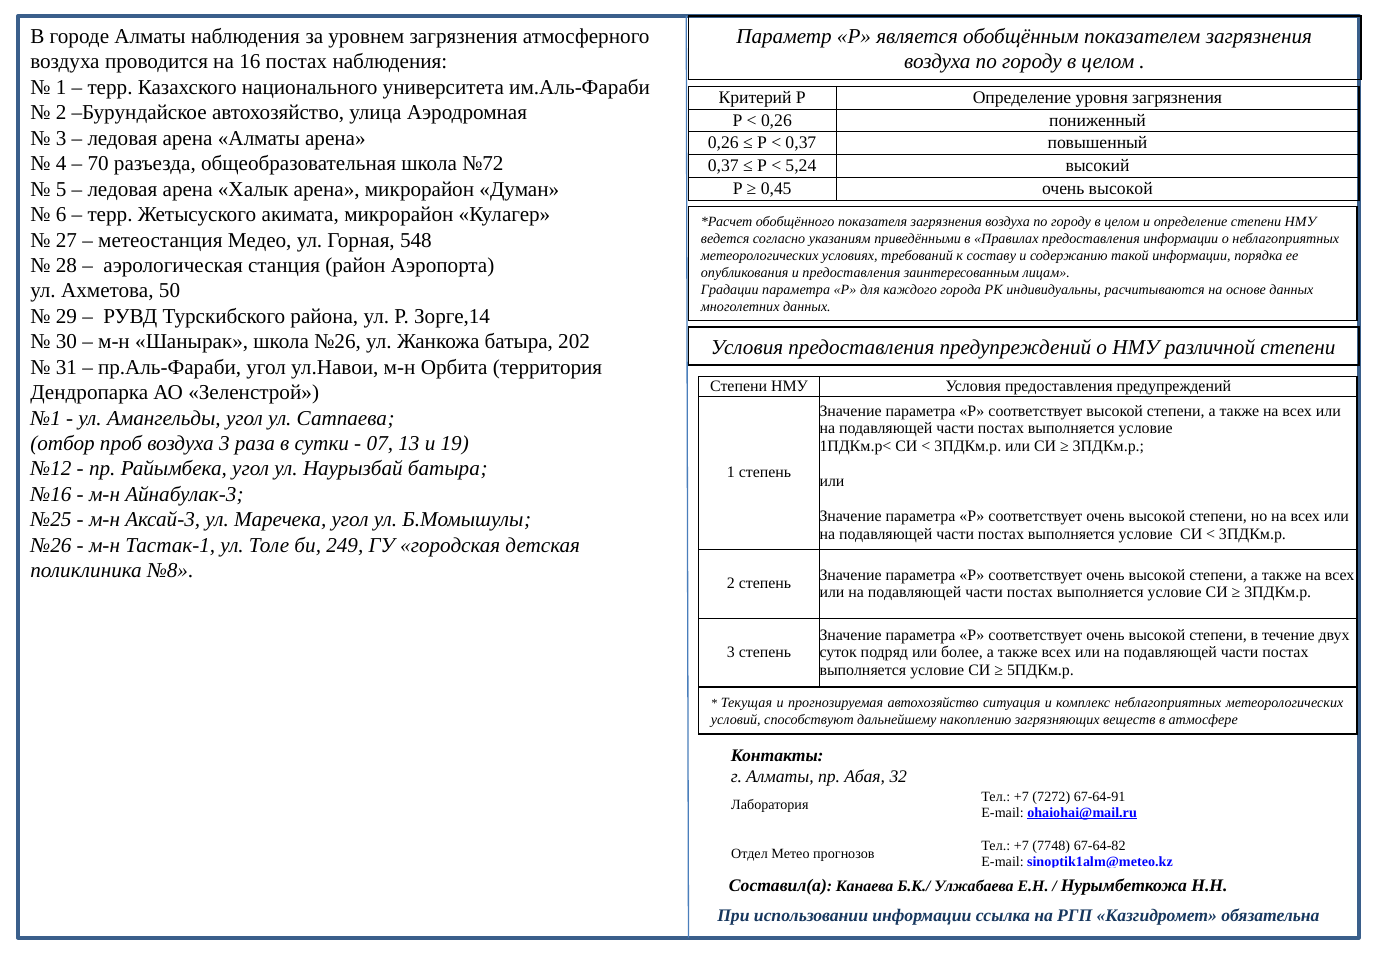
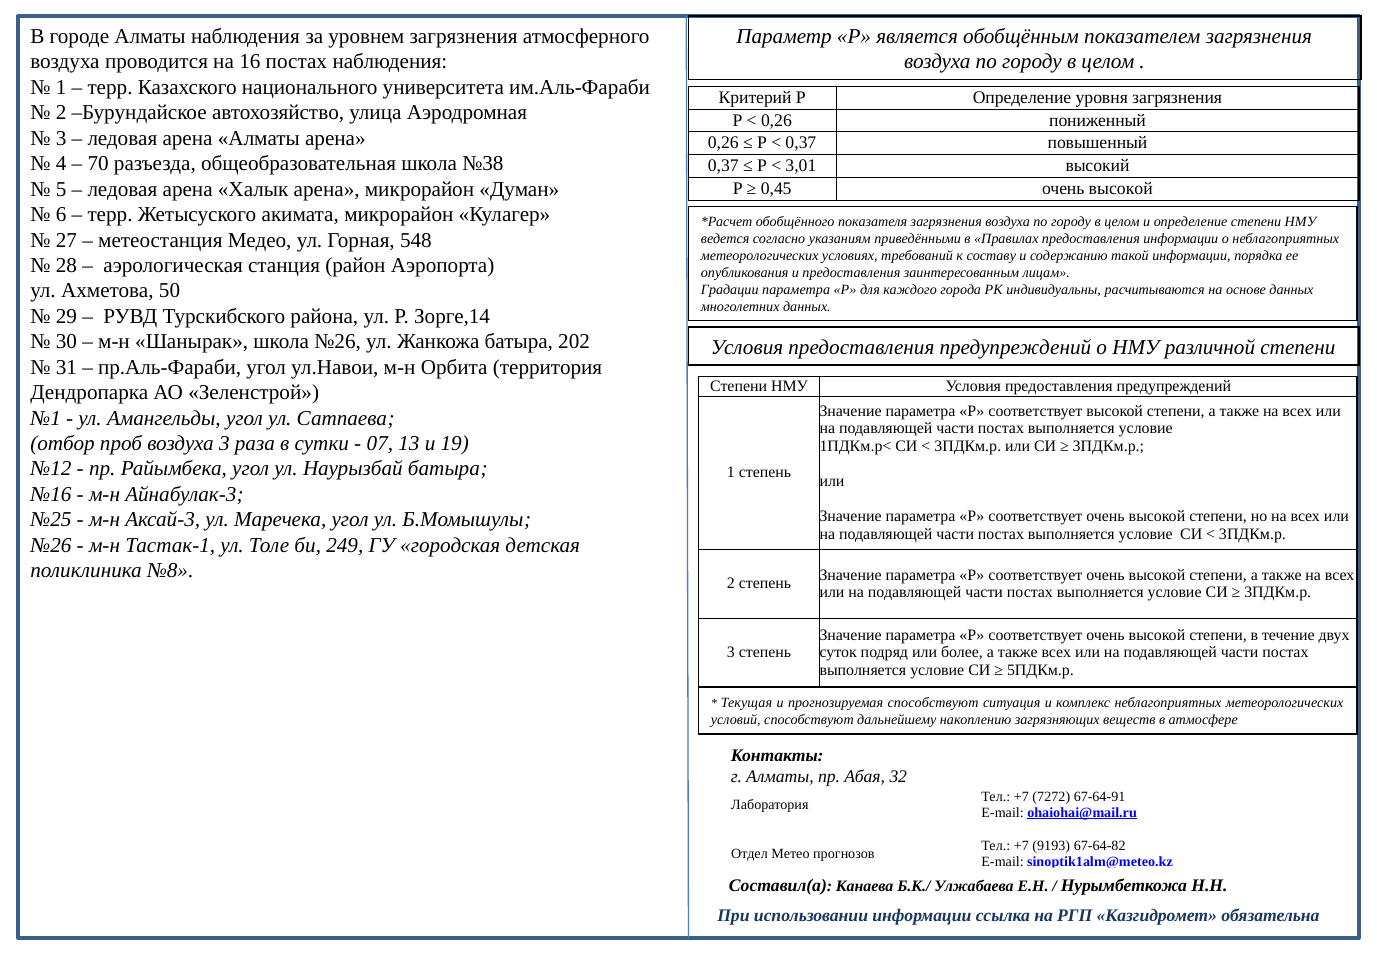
№72: №72 -> №38
5,24: 5,24 -> 3,01
прогнозируемая автохозяйство: автохозяйство -> способствуют
7748: 7748 -> 9193
